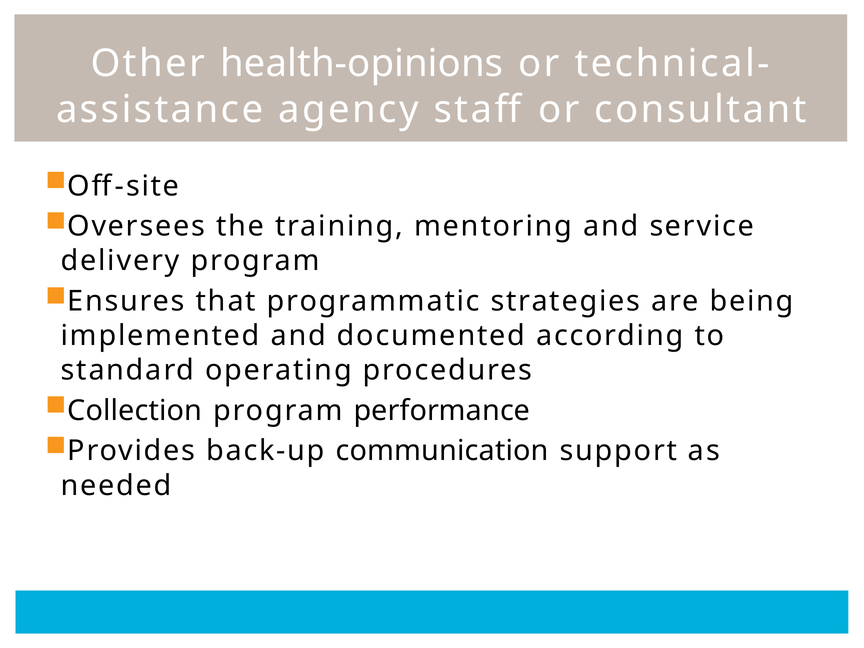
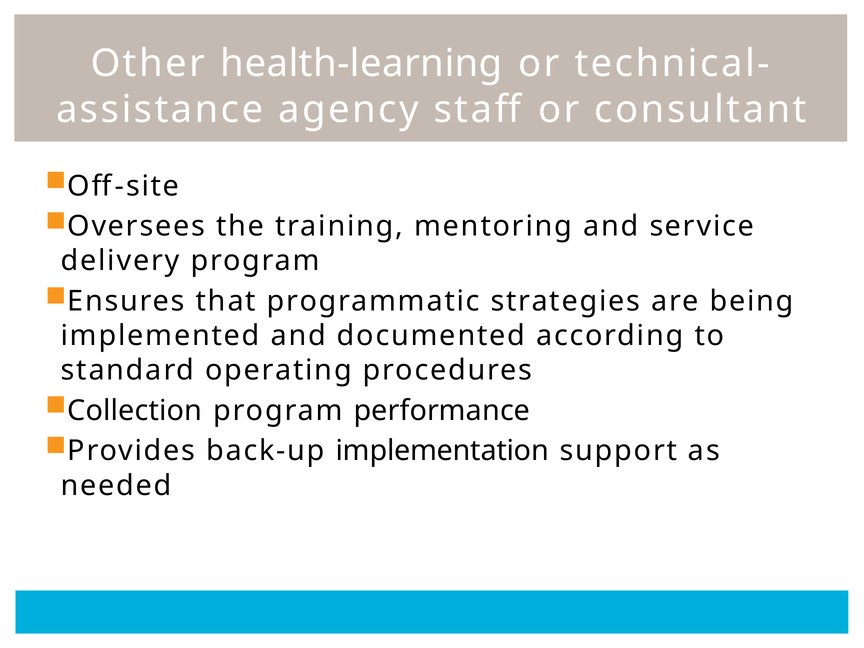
health-opinions: health-opinions -> health-learning
communication: communication -> implementation
